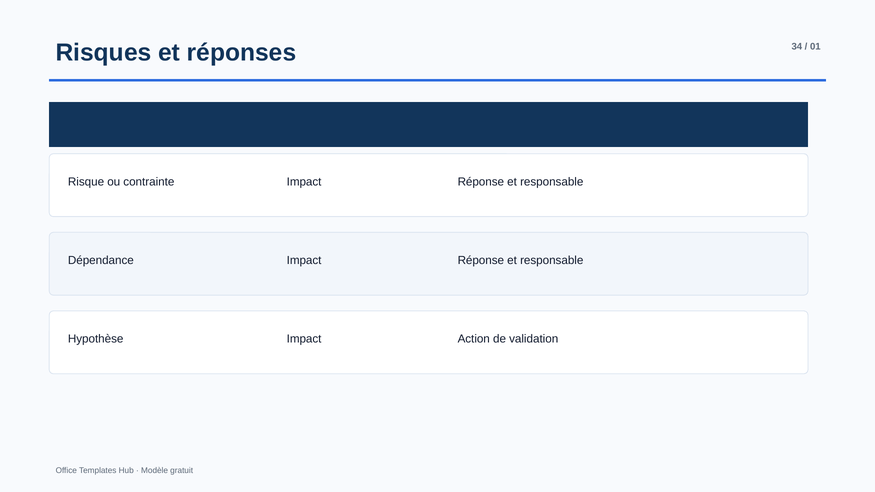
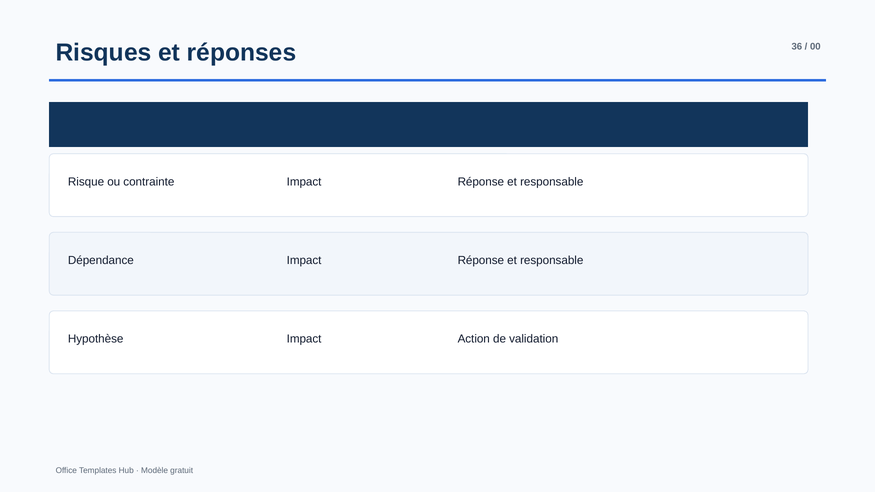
34: 34 -> 36
01: 01 -> 00
